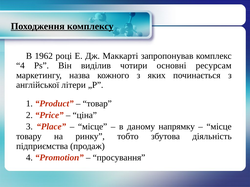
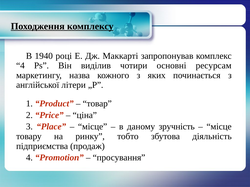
1962: 1962 -> 1940
напрямку: напрямку -> зручність
